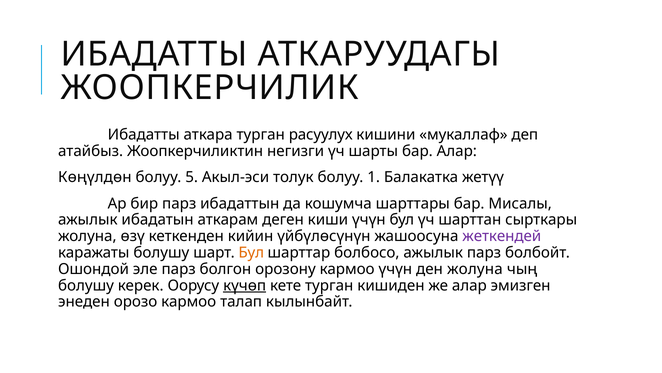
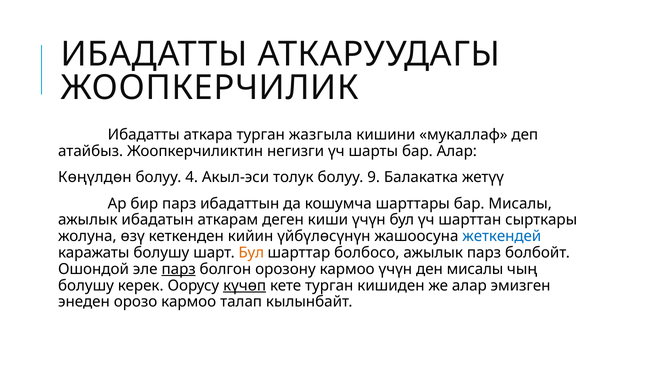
расуулух: расуулух -> жазгыла
5: 5 -> 4
1: 1 -> 9
жеткендей colour: purple -> blue
парз at (179, 269) underline: none -> present
ден жолуна: жолуна -> мисалы
